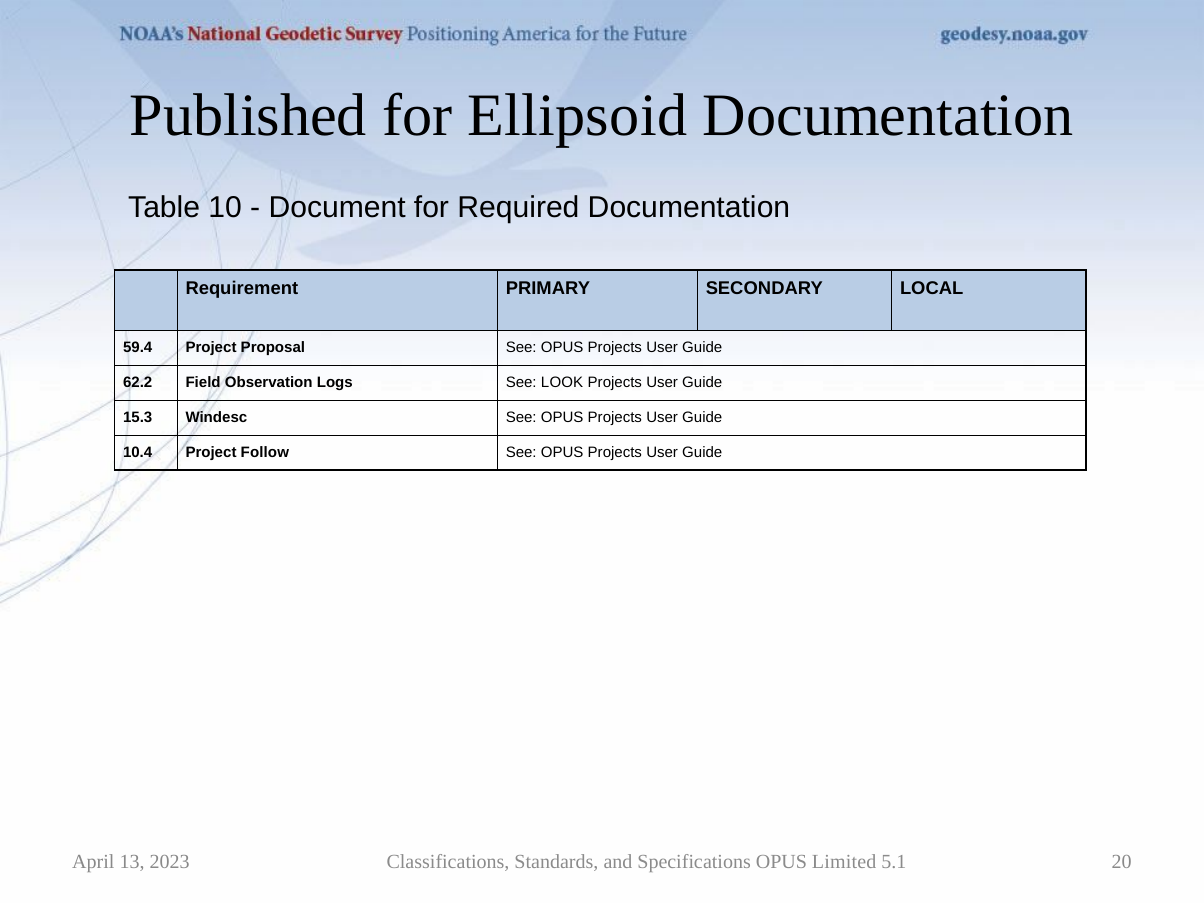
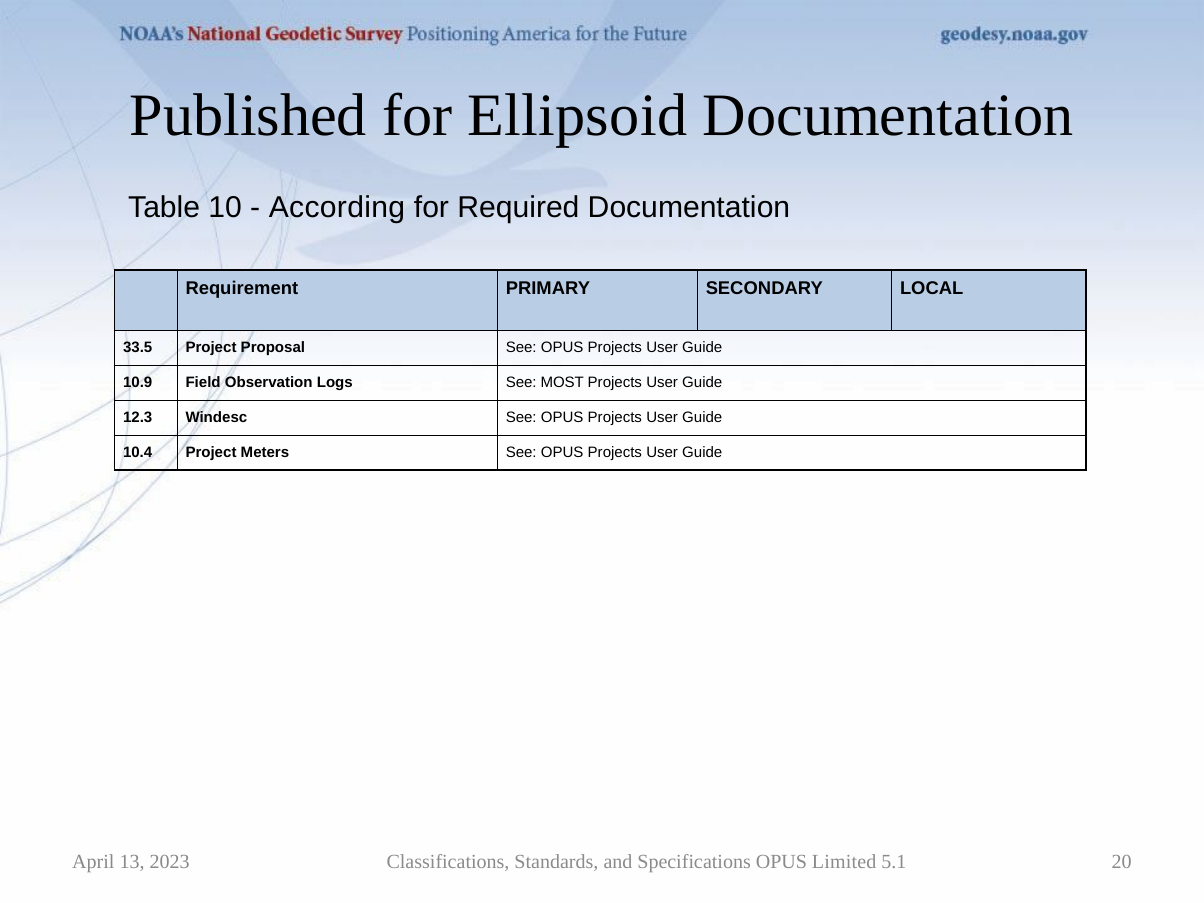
Document: Document -> According
59.4: 59.4 -> 33.5
62.2: 62.2 -> 10.9
LOOK: LOOK -> MOST
15.3: 15.3 -> 12.3
Follow: Follow -> Meters
